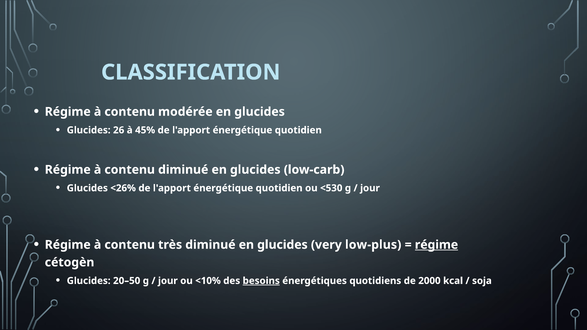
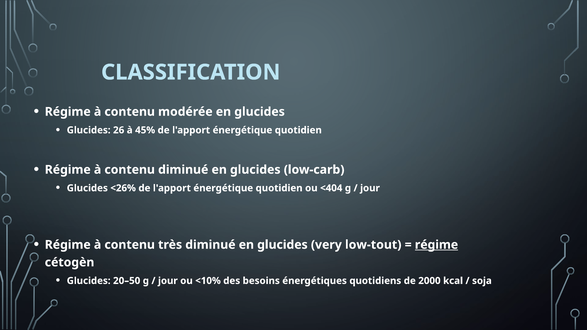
<530: <530 -> <404
low-plus: low-plus -> low-tout
besoins underline: present -> none
